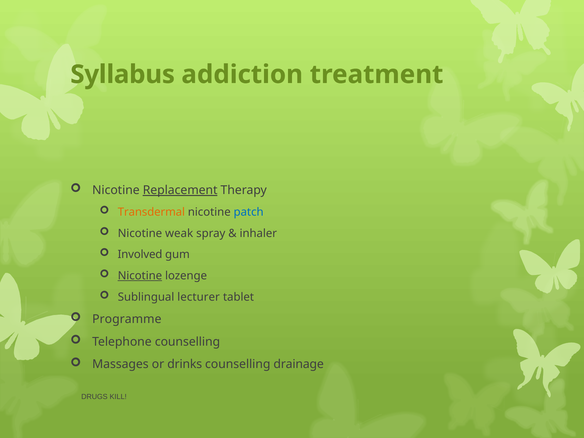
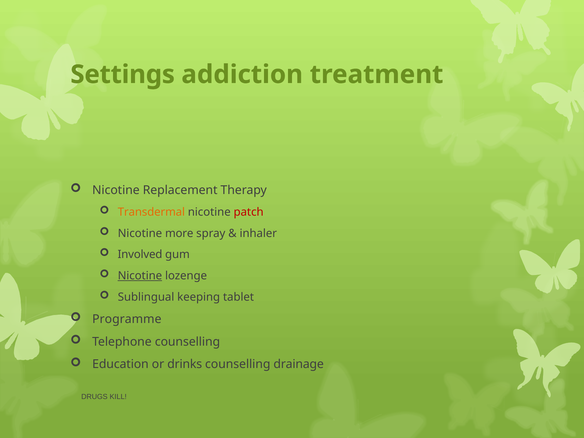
Syllabus: Syllabus -> Settings
Replacement underline: present -> none
patch colour: blue -> red
weak: weak -> more
lecturer: lecturer -> keeping
Massages: Massages -> Education
